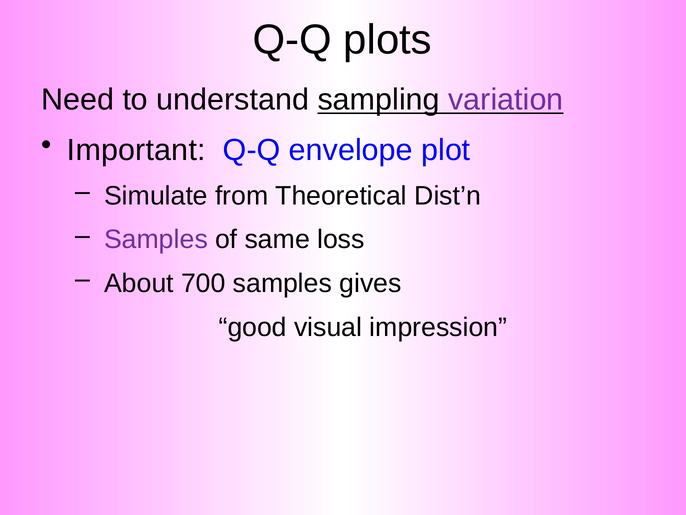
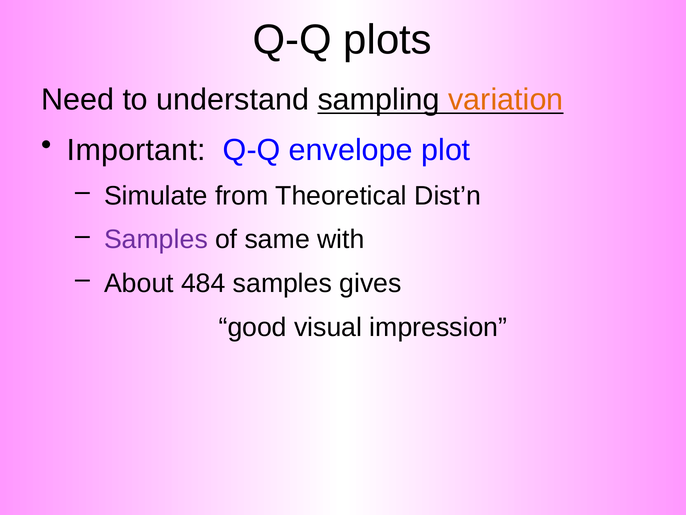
variation colour: purple -> orange
loss: loss -> with
700: 700 -> 484
